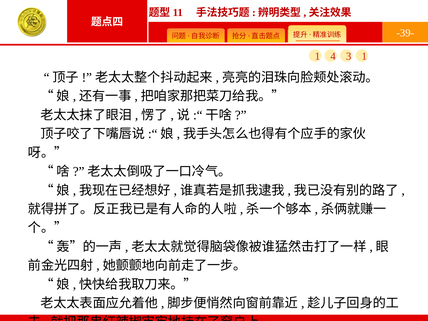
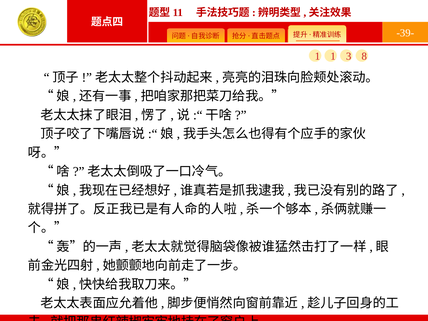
1 4: 4 -> 1
3 1: 1 -> 8
